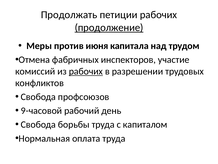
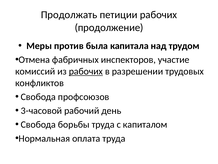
продолжение underline: present -> none
июня: июня -> была
9-часовой: 9-часовой -> 3-часовой
